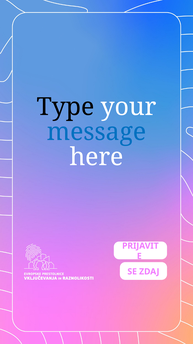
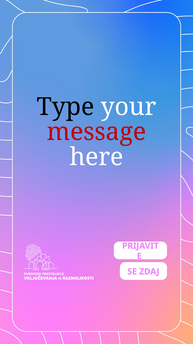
message colour: blue -> red
